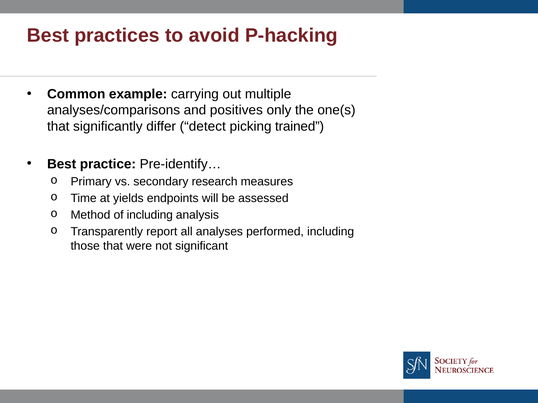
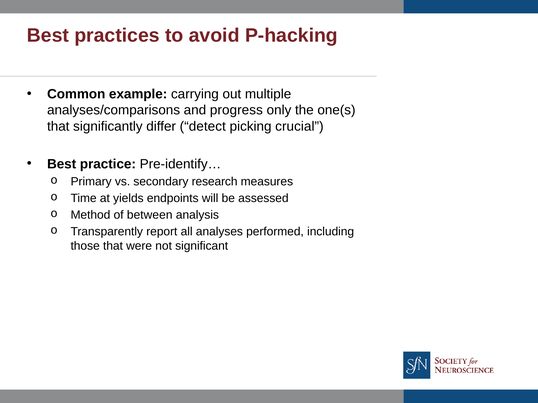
positives: positives -> progress
trained: trained -> crucial
of including: including -> between
